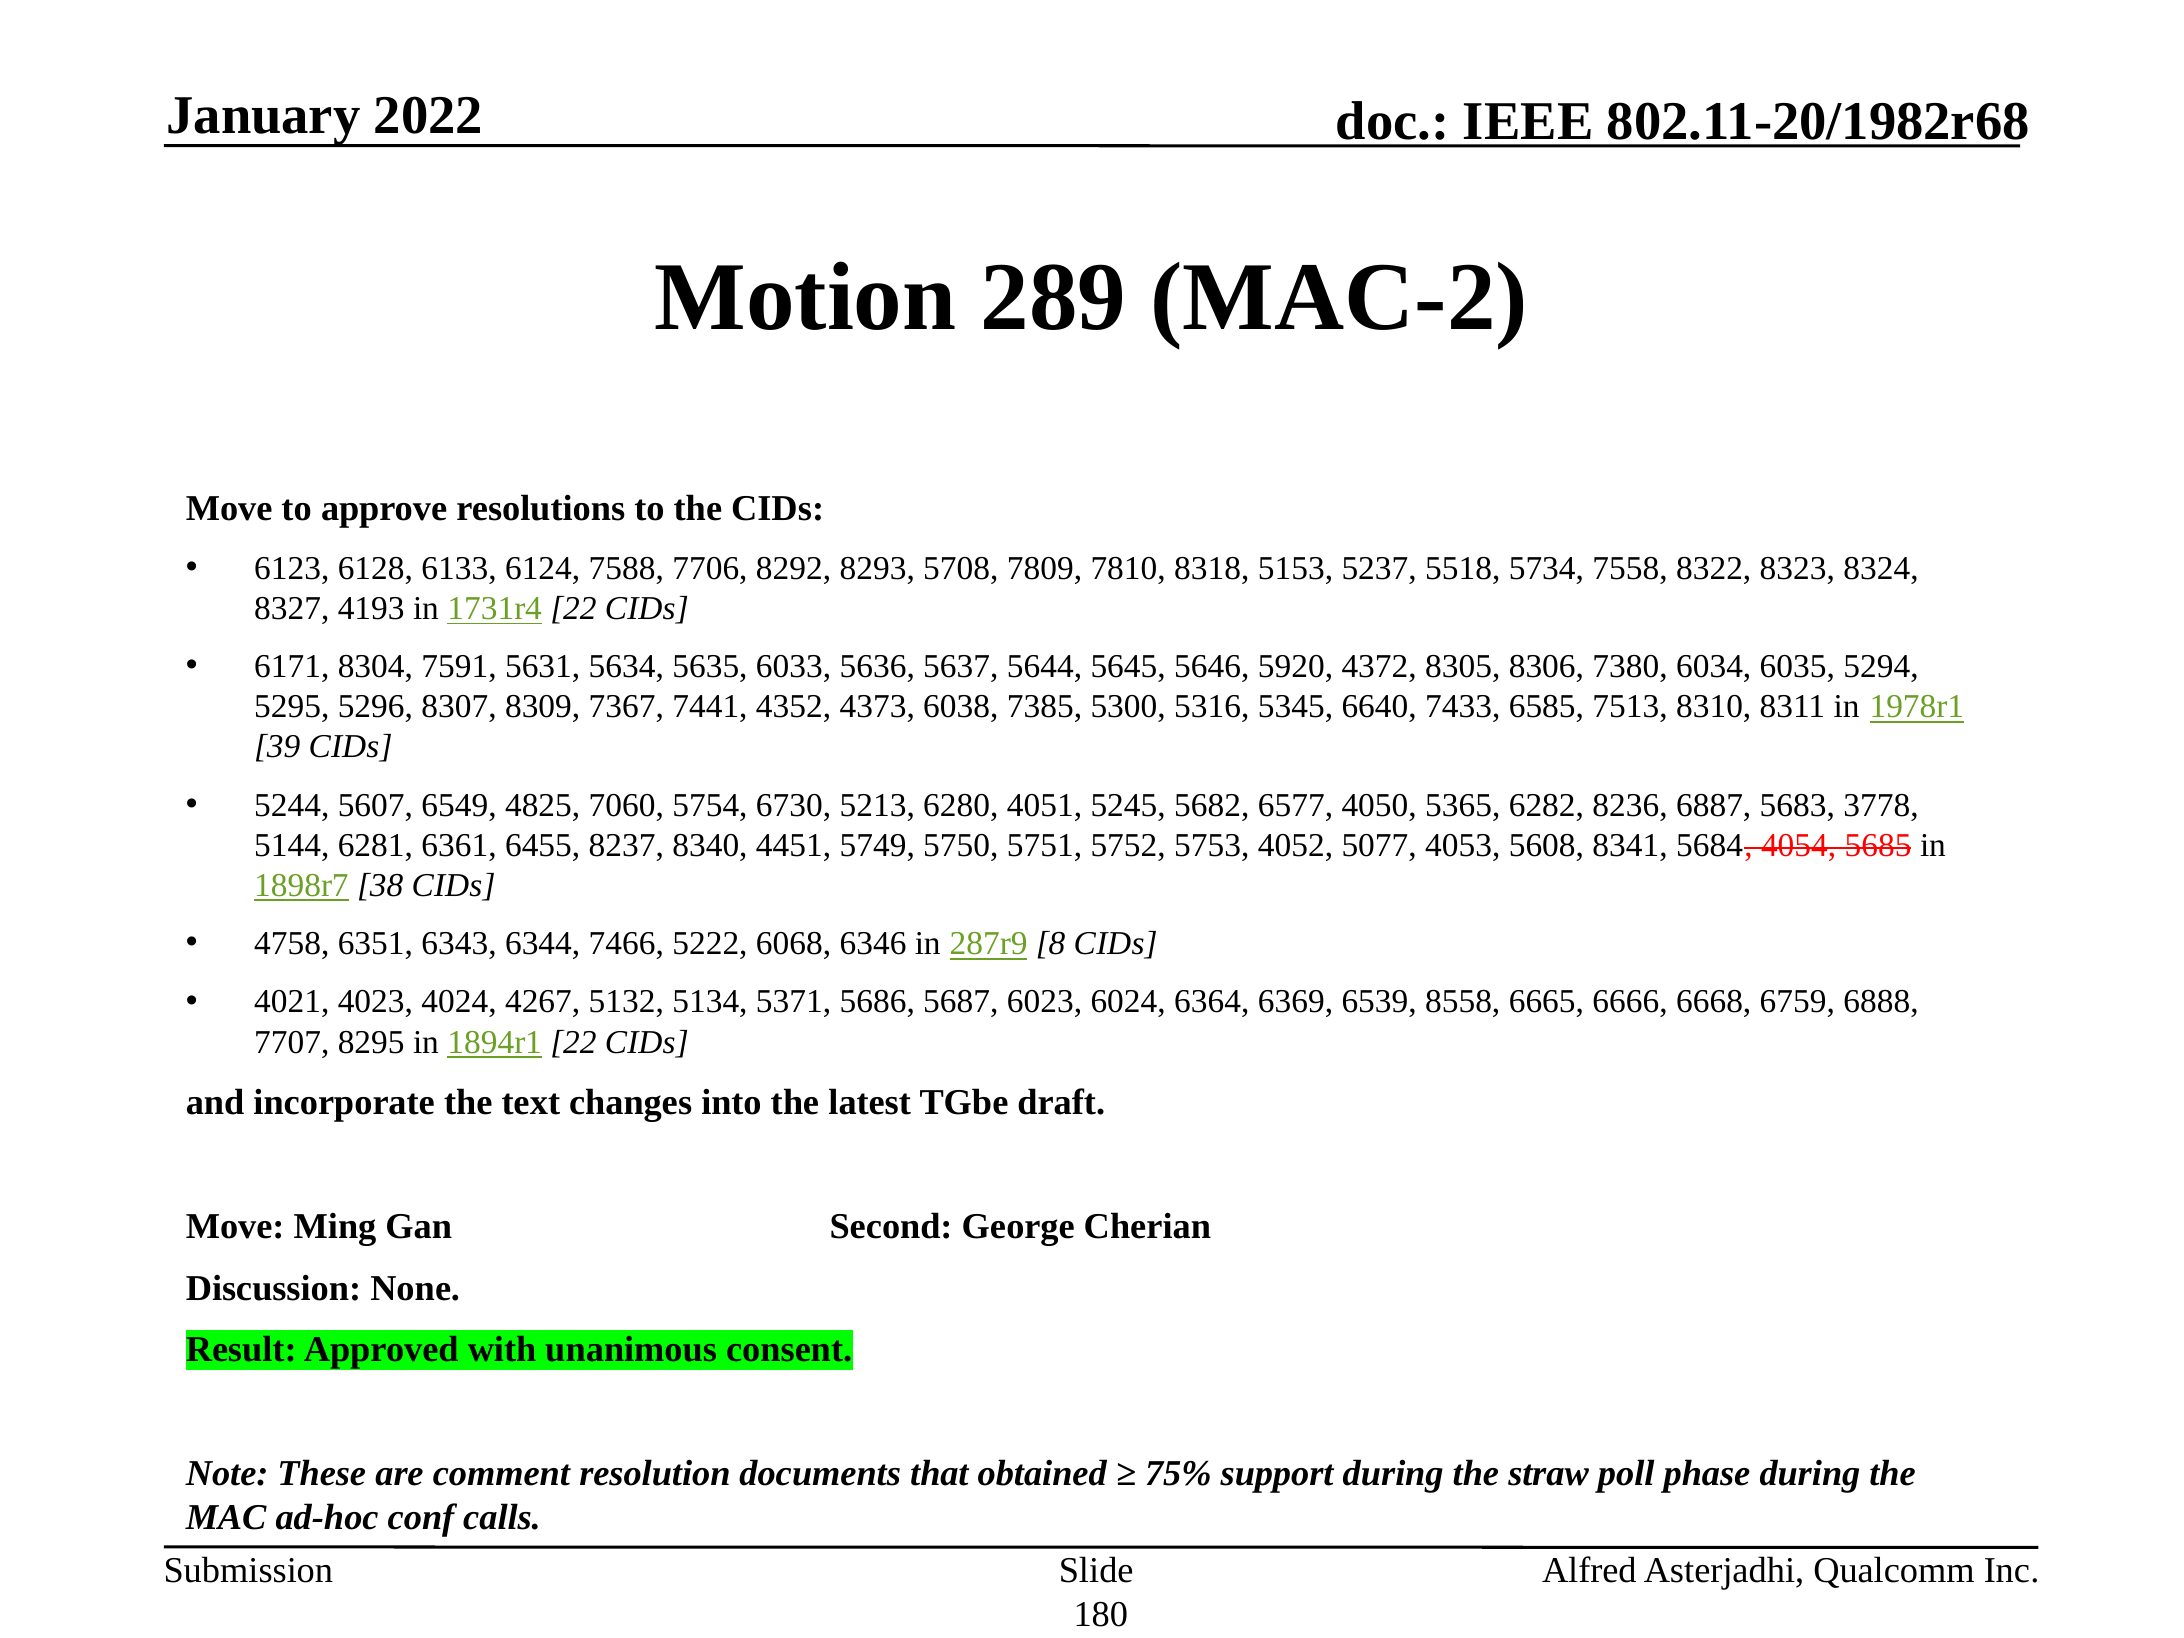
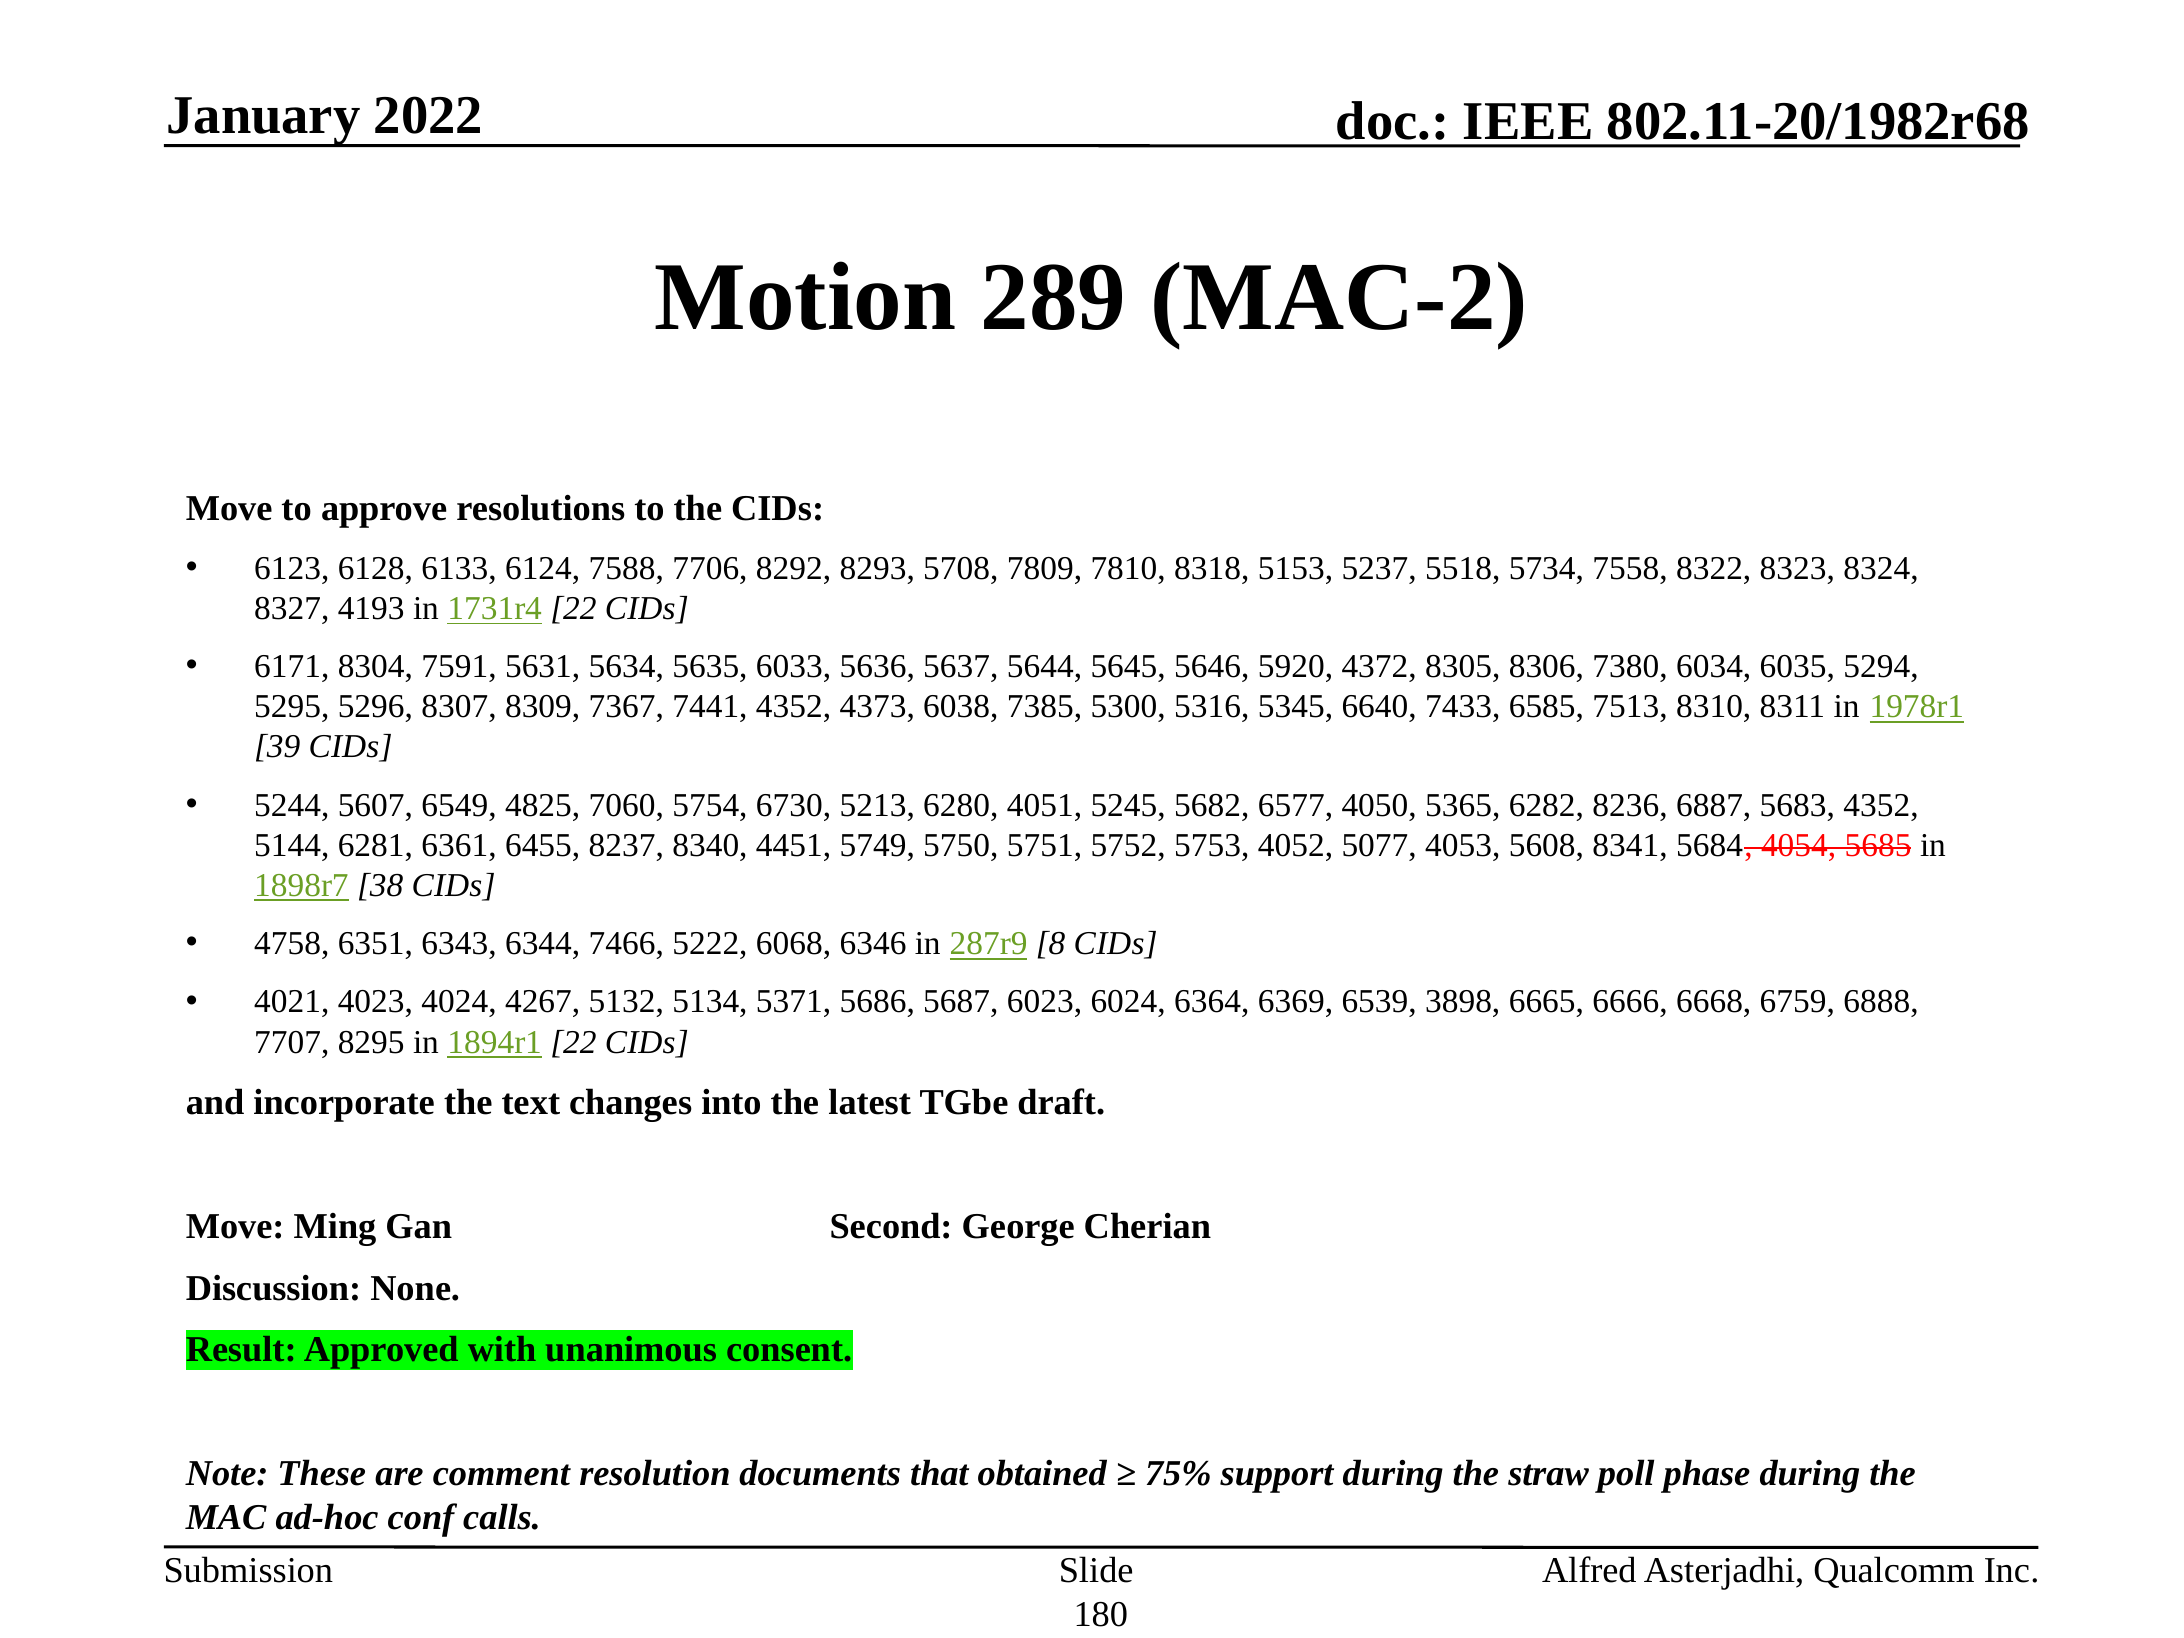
5683 3778: 3778 -> 4352
8558: 8558 -> 3898
